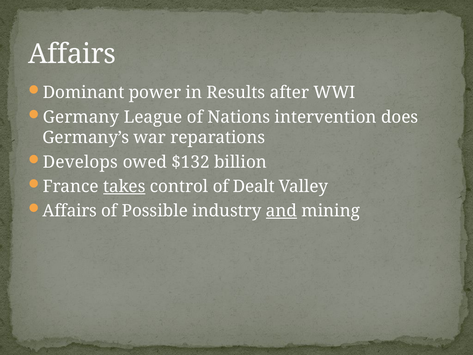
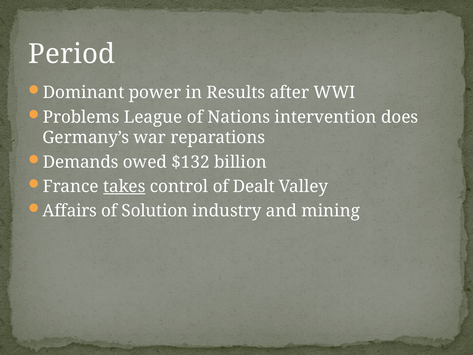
Affairs at (72, 54): Affairs -> Period
Germany: Germany -> Problems
Develops: Develops -> Demands
Possible: Possible -> Solution
and underline: present -> none
